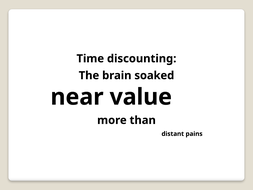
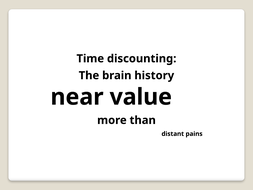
soaked: soaked -> history
